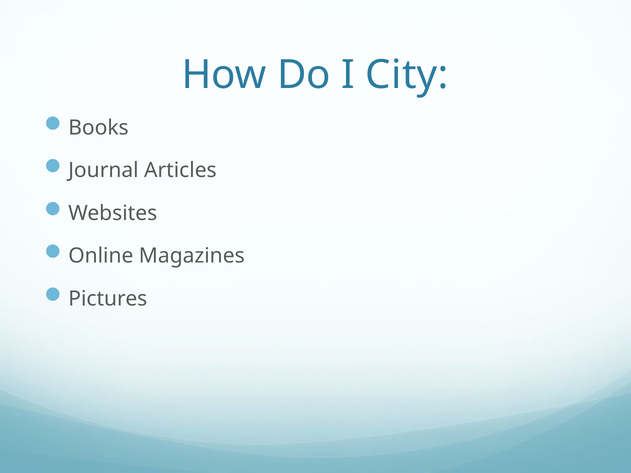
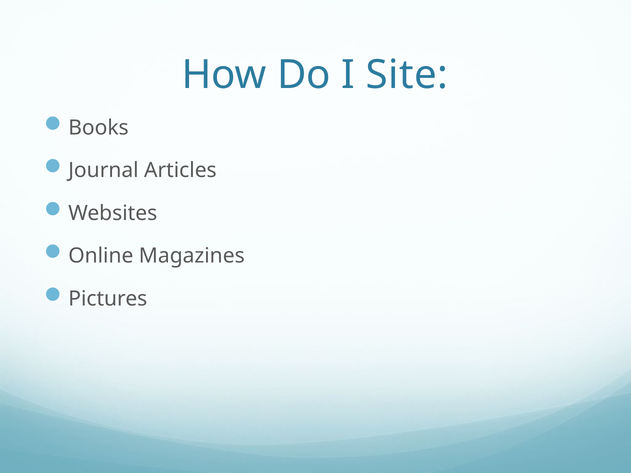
City: City -> Site
